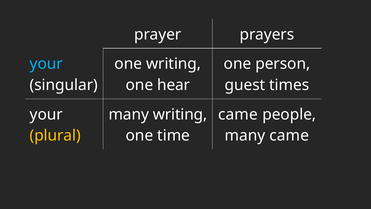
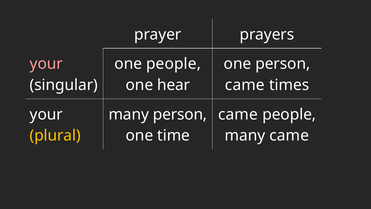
your at (46, 64) colour: light blue -> pink
one writing: writing -> people
guest at (245, 85): guest -> came
many writing: writing -> person
